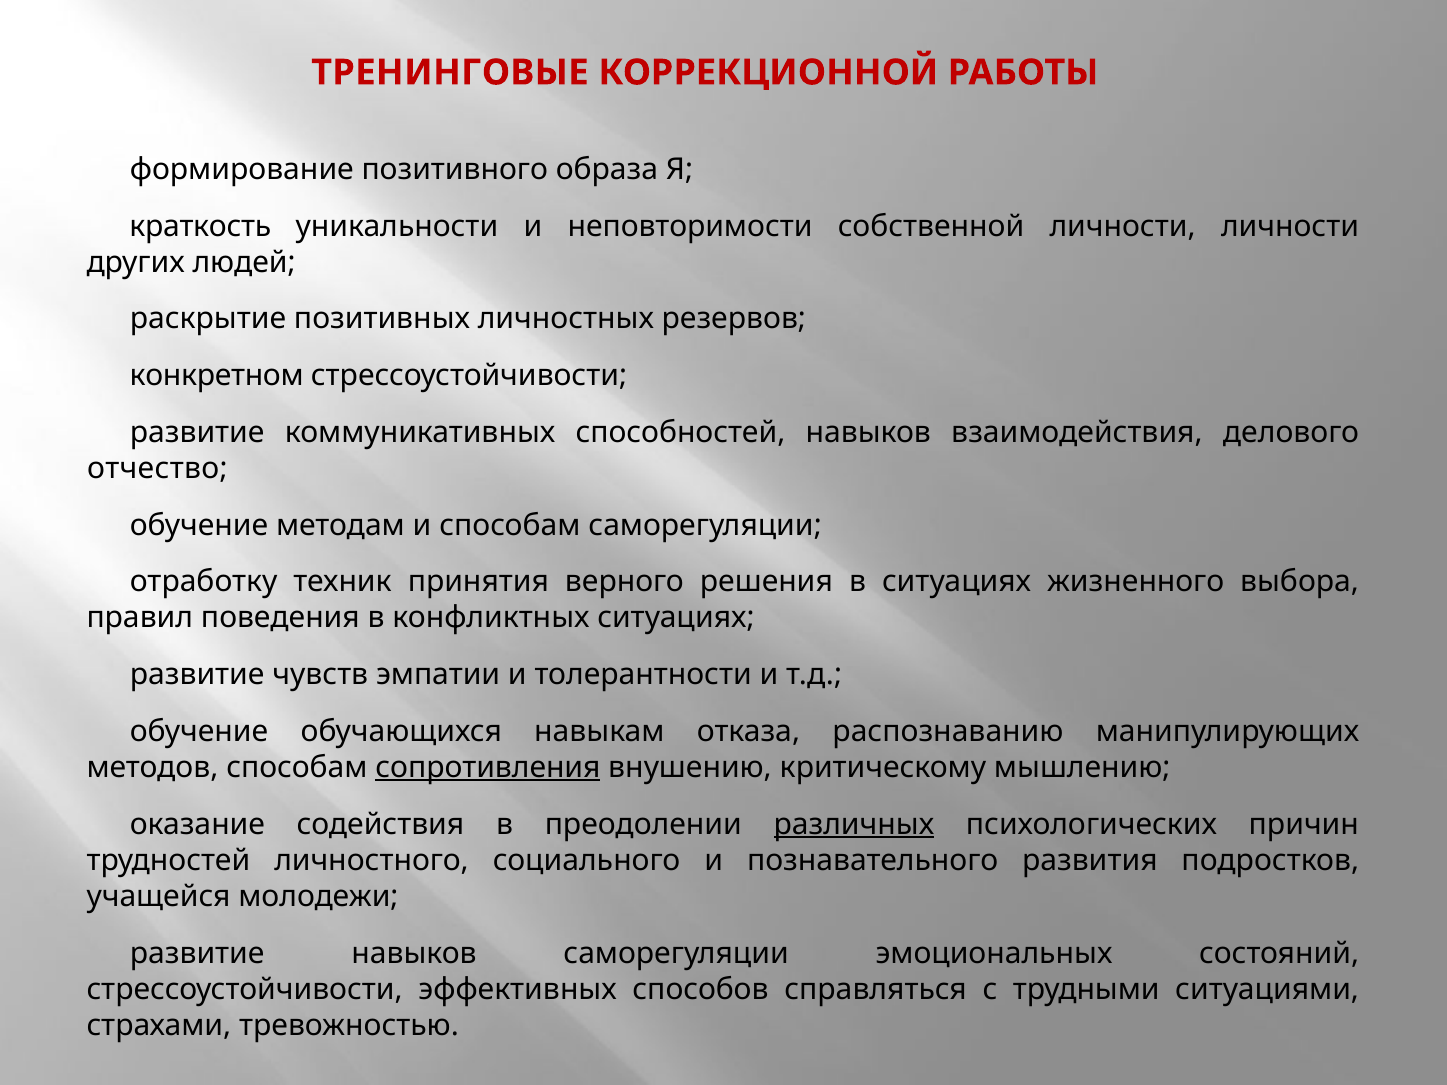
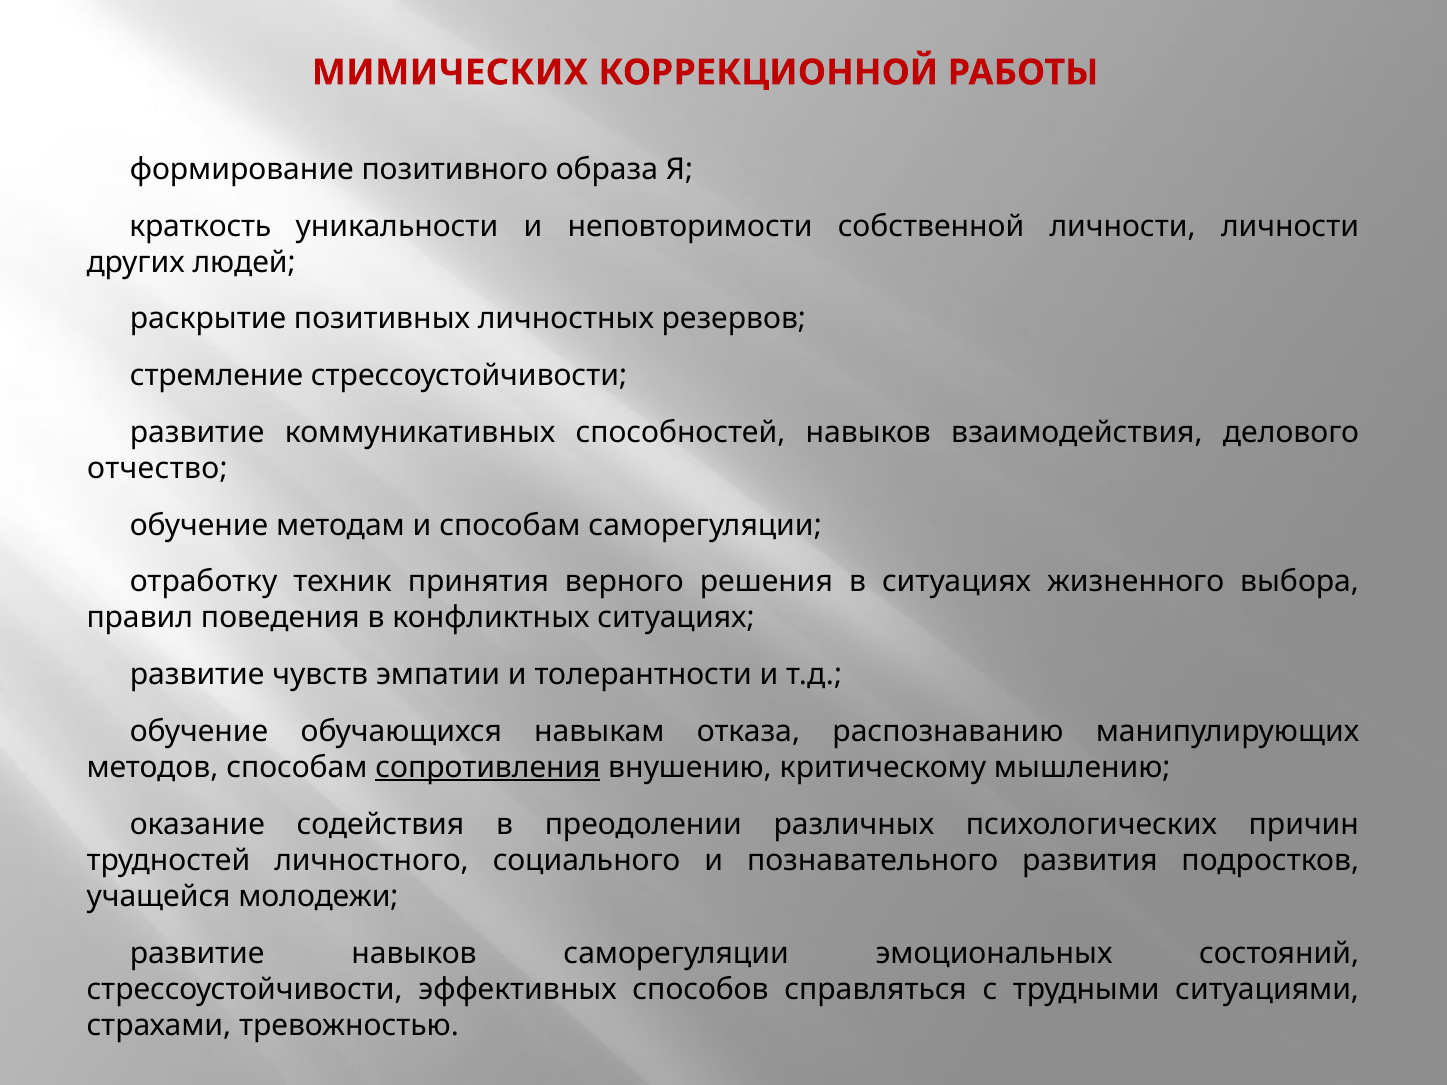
ТРЕНИНГОВЫЕ: ТРЕНИНГОВЫЕ -> МИМИЧЕСКИХ
конкретном: конкретном -> стремление
различных underline: present -> none
